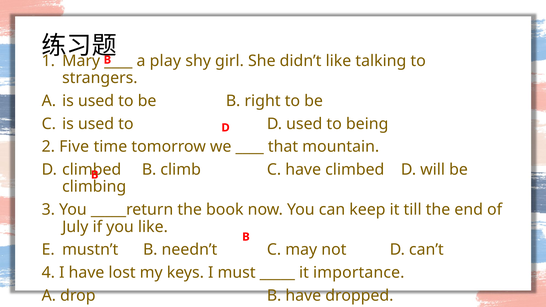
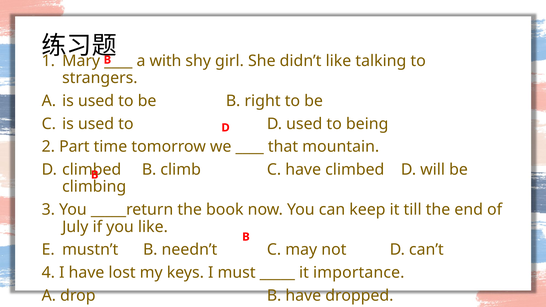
play: play -> with
Five: Five -> Part
